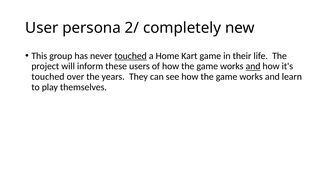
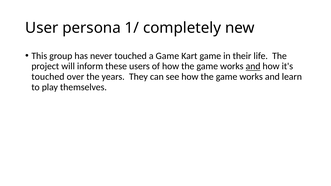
2/: 2/ -> 1/
touched at (131, 56) underline: present -> none
a Home: Home -> Game
